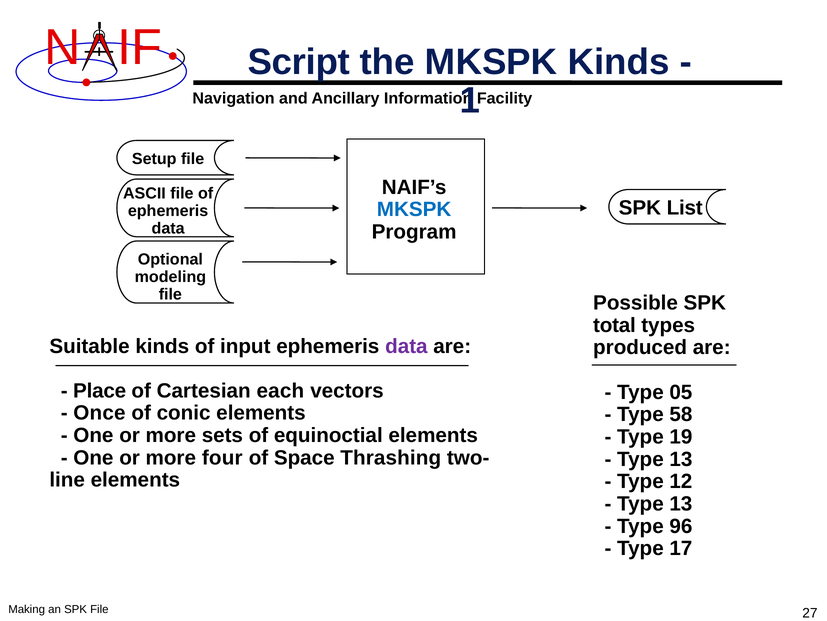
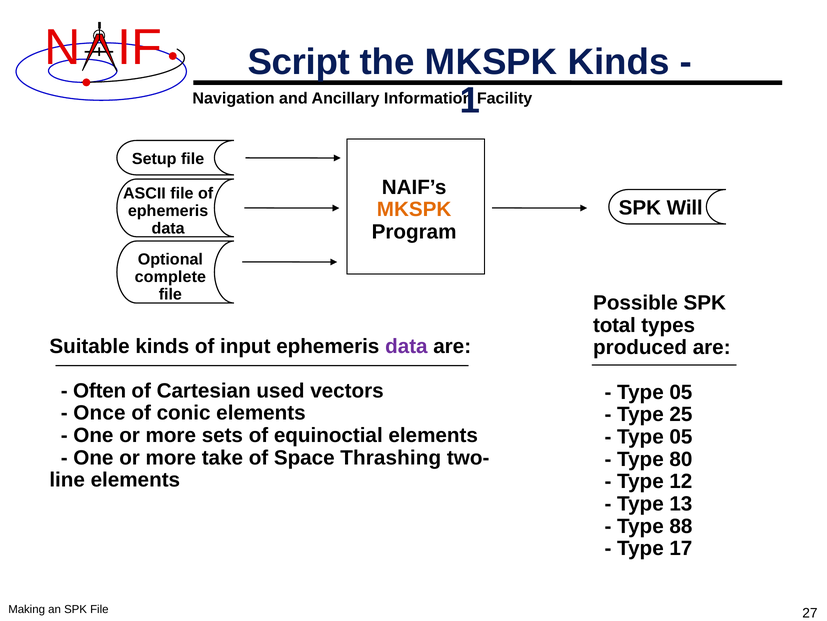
List: List -> Will
MKSPK at (414, 209) colour: blue -> orange
modeling: modeling -> complete
Place: Place -> Often
each: each -> used
58: 58 -> 25
19 at (681, 437): 19 -> 05
four: four -> take
13 at (681, 459): 13 -> 80
96: 96 -> 88
